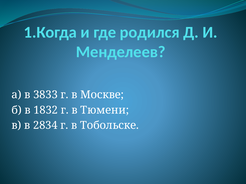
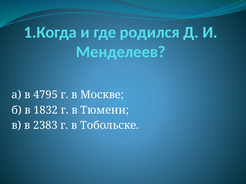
3833: 3833 -> 4795
2834: 2834 -> 2383
